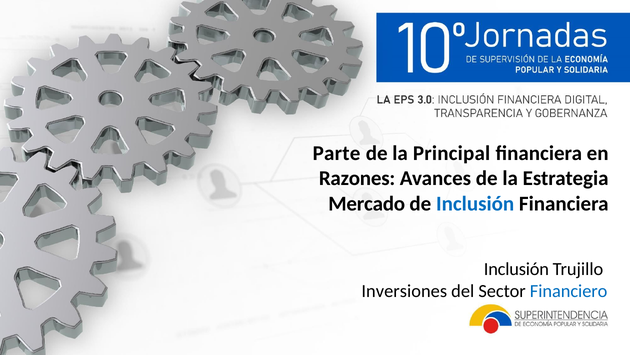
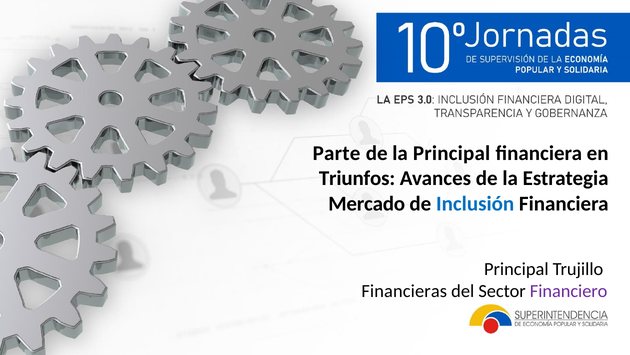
Razones: Razones -> Triunfos
Inclusión at (516, 269): Inclusión -> Principal
Inversiones: Inversiones -> Financieras
Financiero colour: blue -> purple
